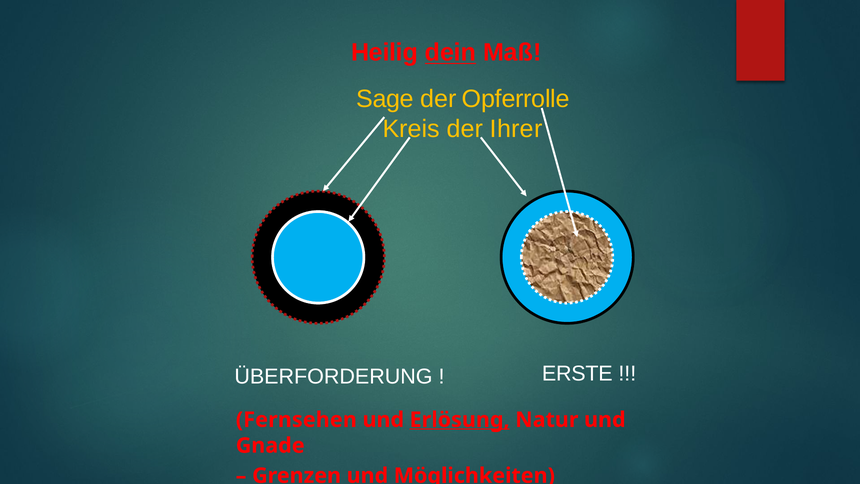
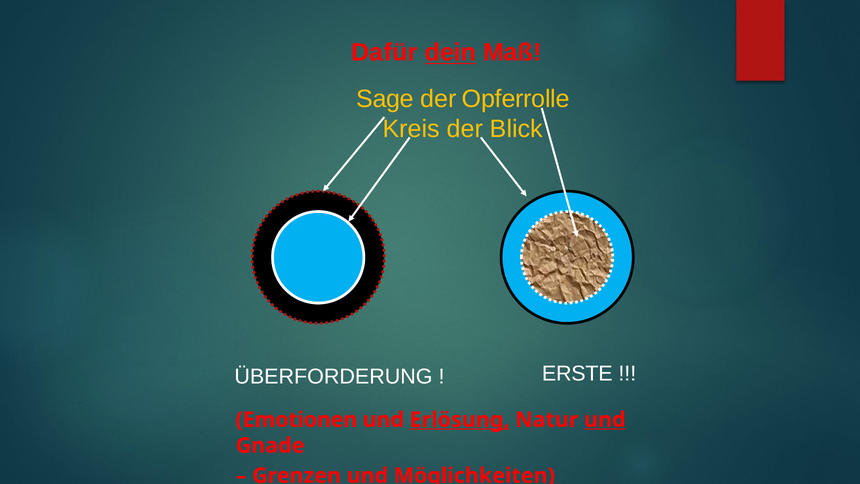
Heilig: Heilig -> Dafür
Ihrer: Ihrer -> Blick
Fernsehen: Fernsehen -> Emotionen
und at (605, 420) underline: none -> present
